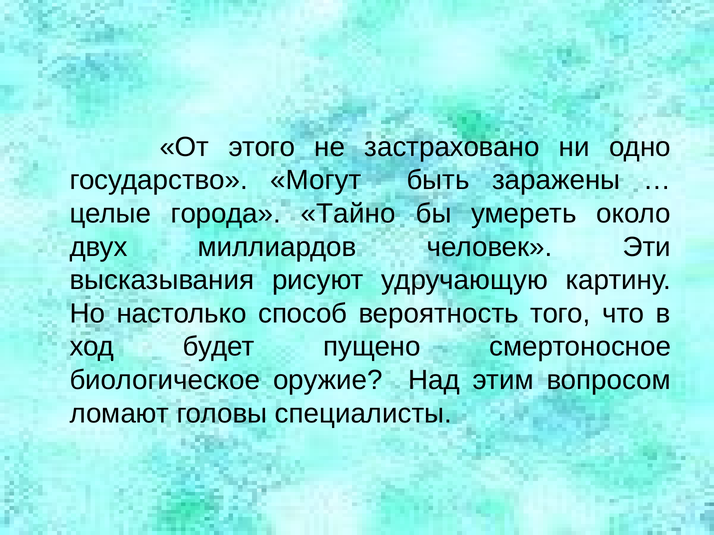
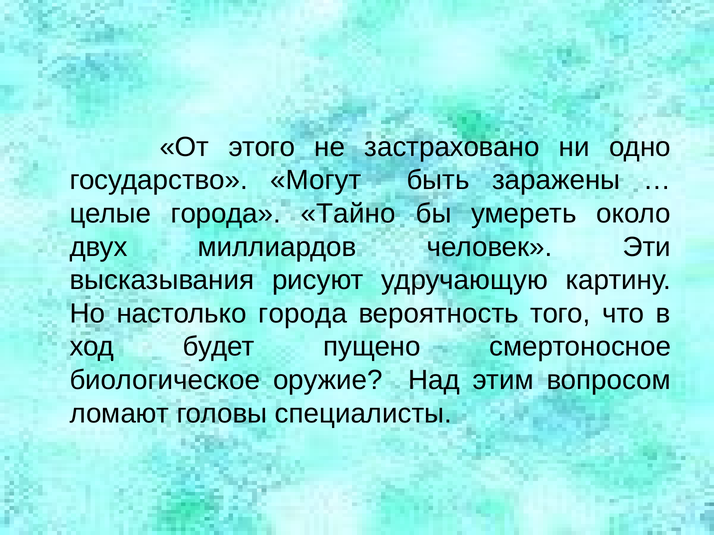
настолько способ: способ -> города
